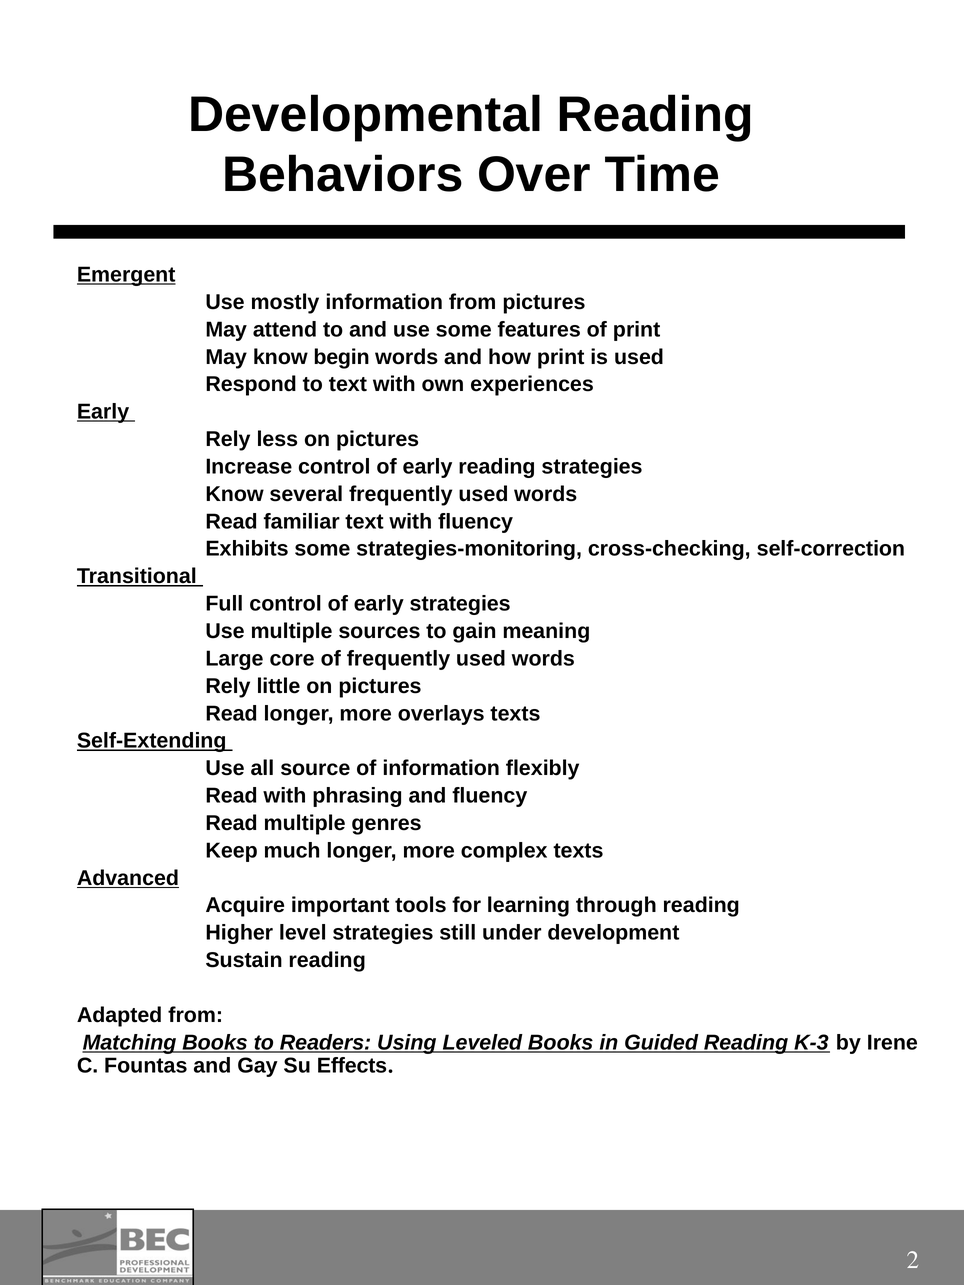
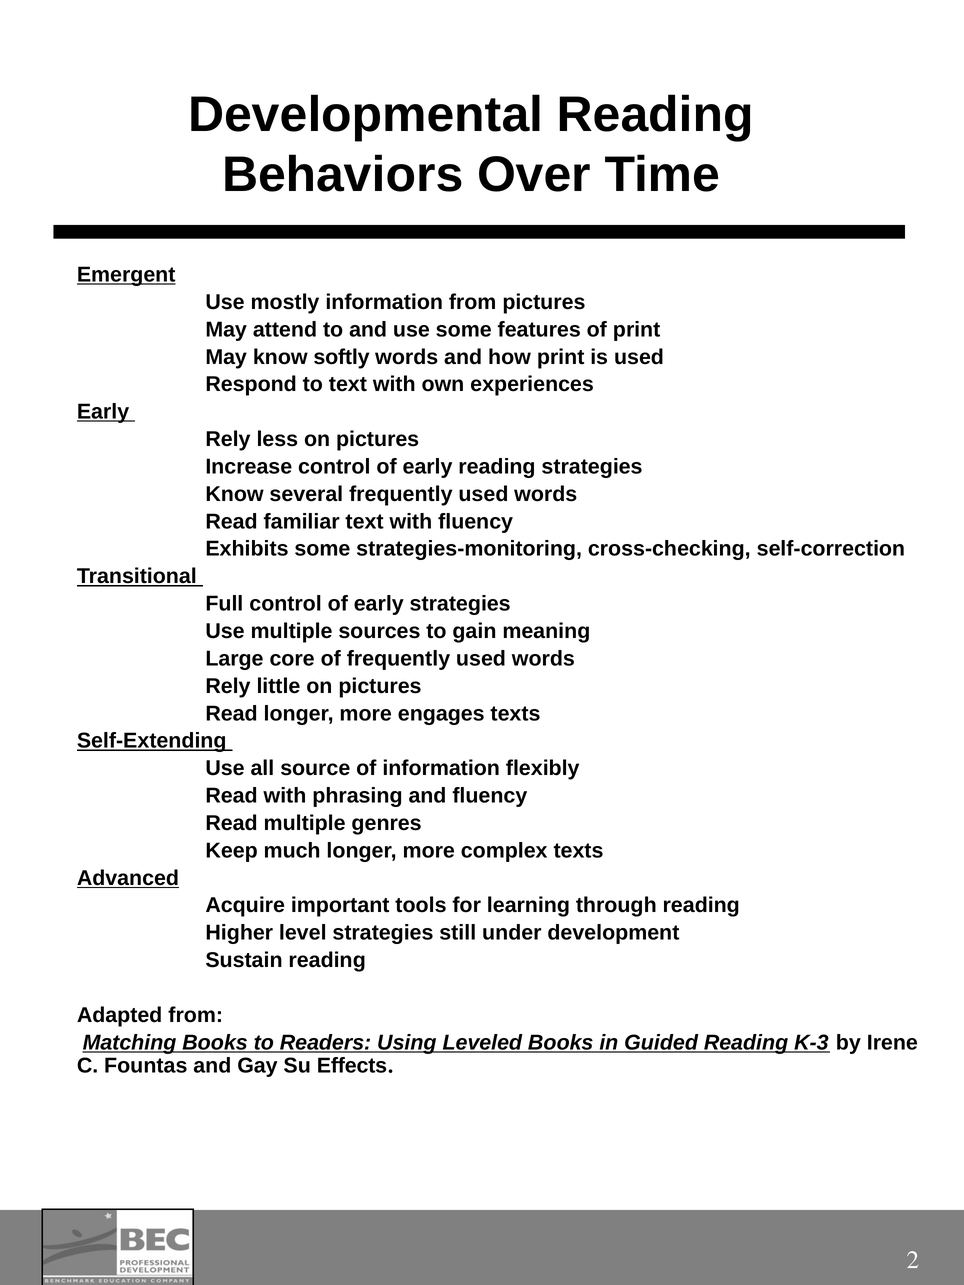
begin: begin -> softly
overlays: overlays -> engages
